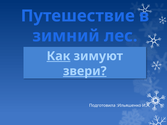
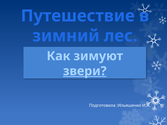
Как underline: present -> none
